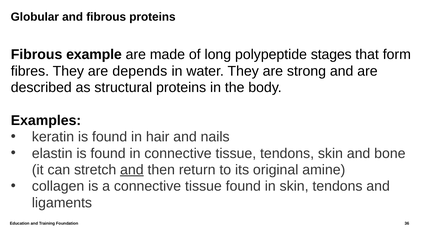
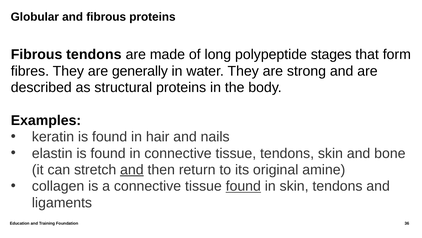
Fibrous example: example -> tendons
depends: depends -> generally
found at (243, 186) underline: none -> present
